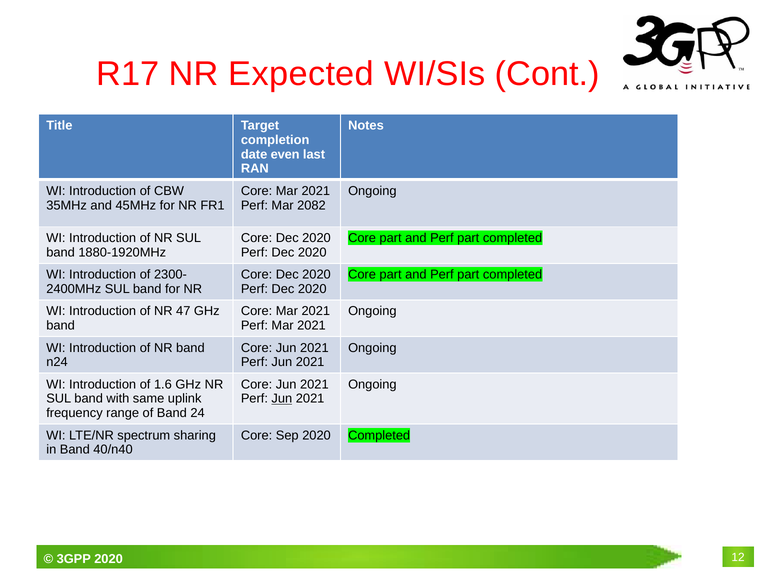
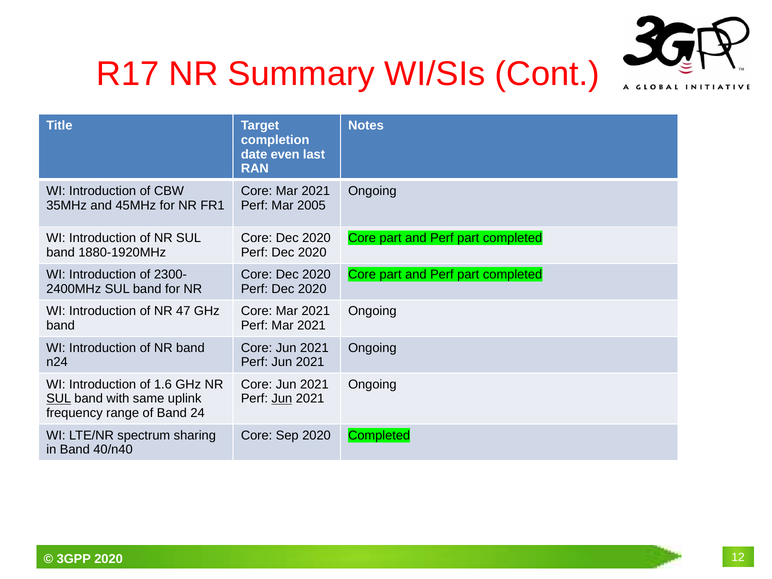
Expected: Expected -> Summary
2082: 2082 -> 2005
SUL at (59, 399) underline: none -> present
